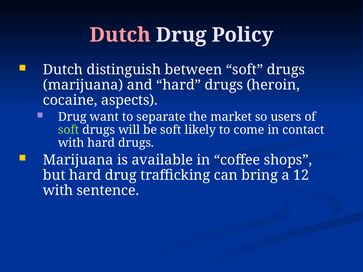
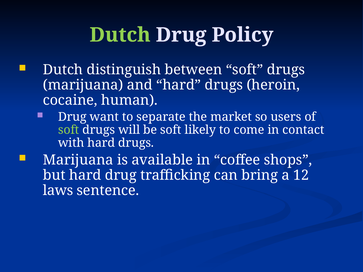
Dutch at (120, 35) colour: pink -> light green
aspects: aspects -> human
with at (58, 191): with -> laws
